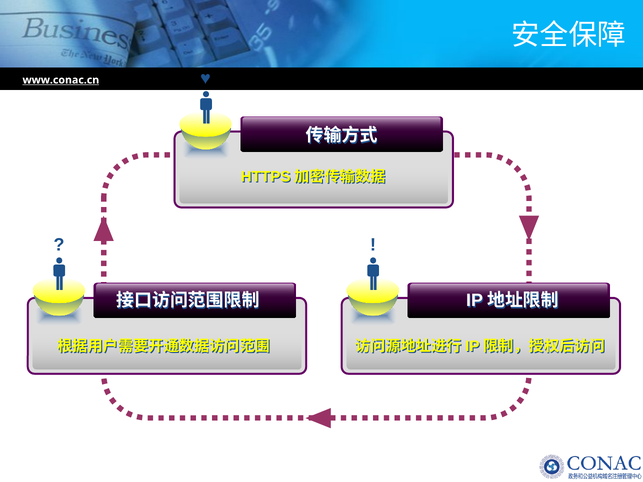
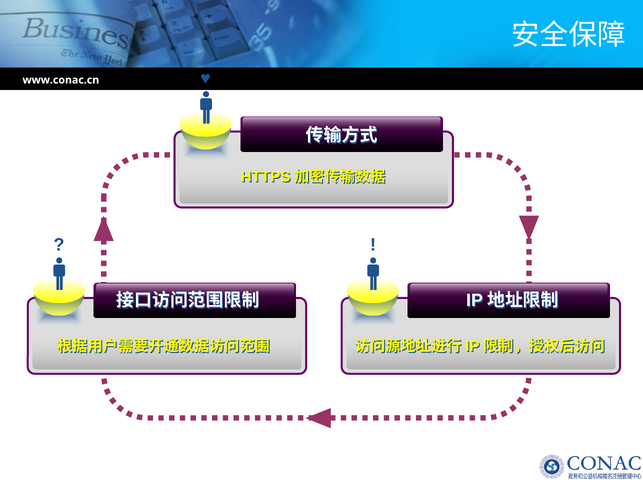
www.conac.cn underline: present -> none
